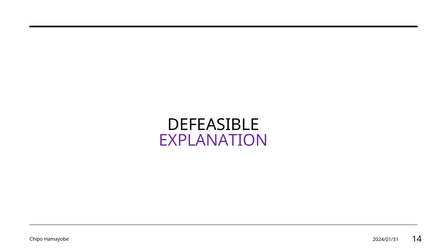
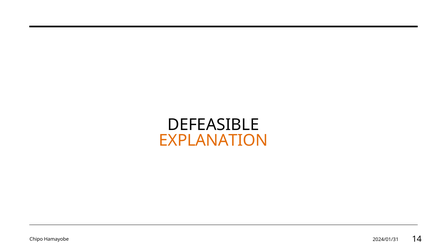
EXPLANATION colour: purple -> orange
